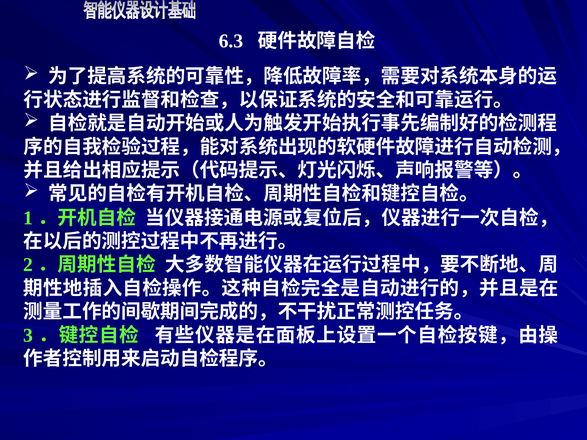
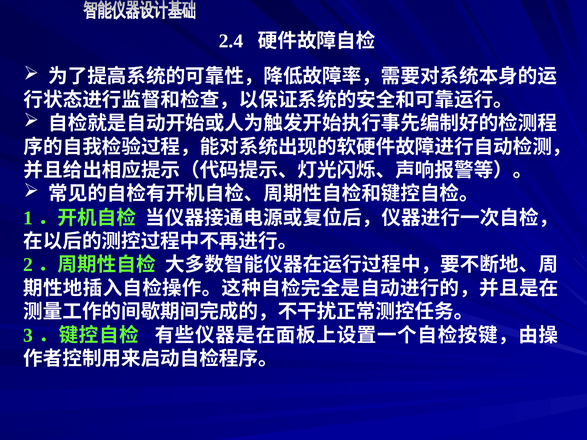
6.3: 6.3 -> 2.4
